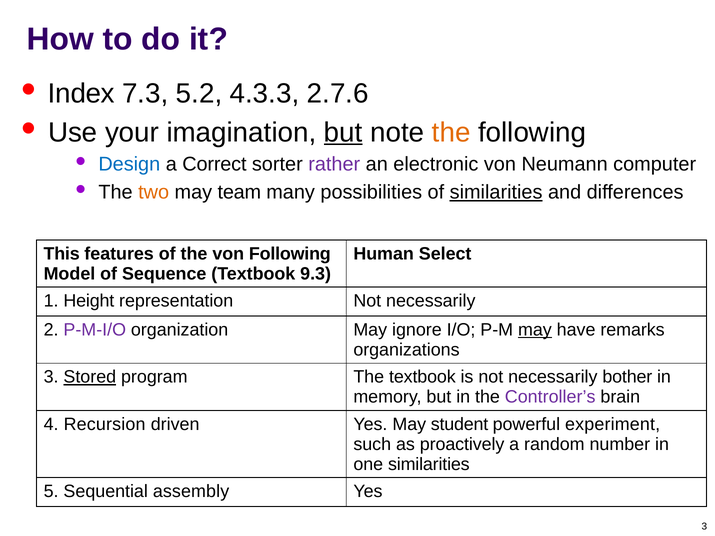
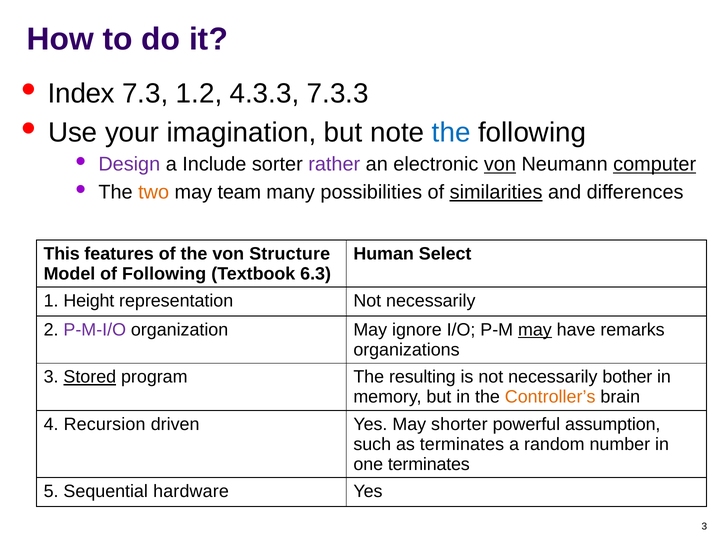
5.2: 5.2 -> 1.2
2.7.6: 2.7.6 -> 7.3.3
but at (343, 132) underline: present -> none
the at (451, 132) colour: orange -> blue
Design colour: blue -> purple
Correct: Correct -> Include
von at (500, 165) underline: none -> present
computer underline: none -> present
von Following: Following -> Structure
of Sequence: Sequence -> Following
9.3: 9.3 -> 6.3
The textbook: textbook -> resulting
Controller’s colour: purple -> orange
student: student -> shorter
experiment: experiment -> assumption
as proactively: proactively -> terminates
one similarities: similarities -> terminates
assembly: assembly -> hardware
